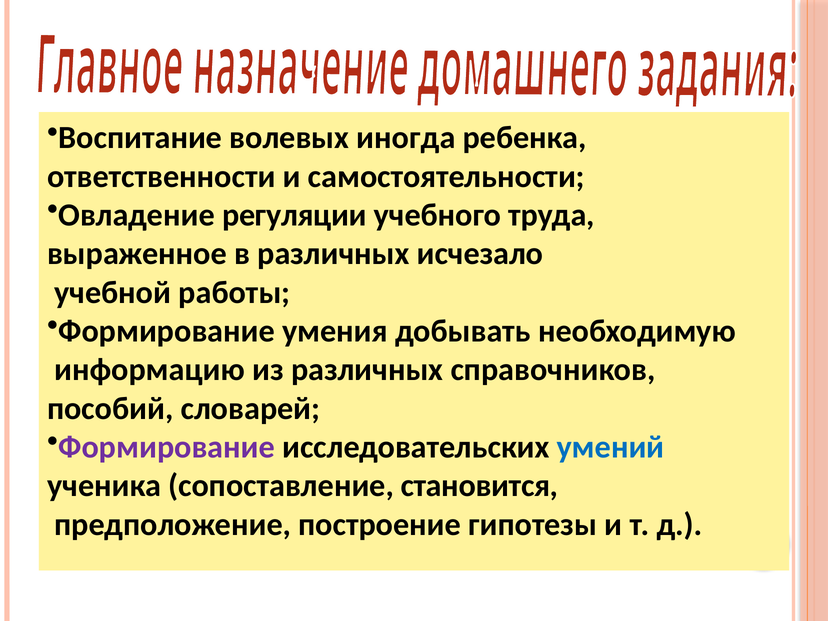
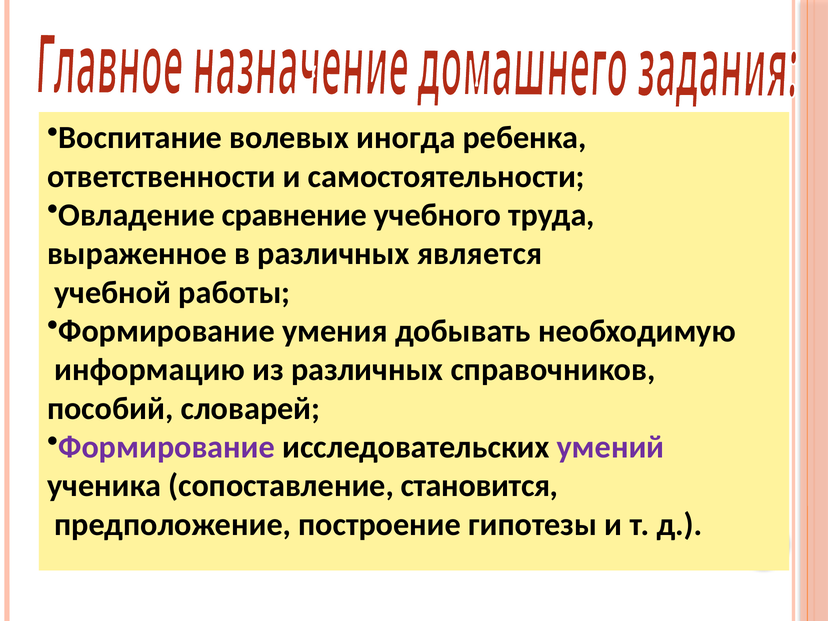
регуляции: регуляции -> сравнение
исчезало: исчезало -> является
умений colour: blue -> purple
